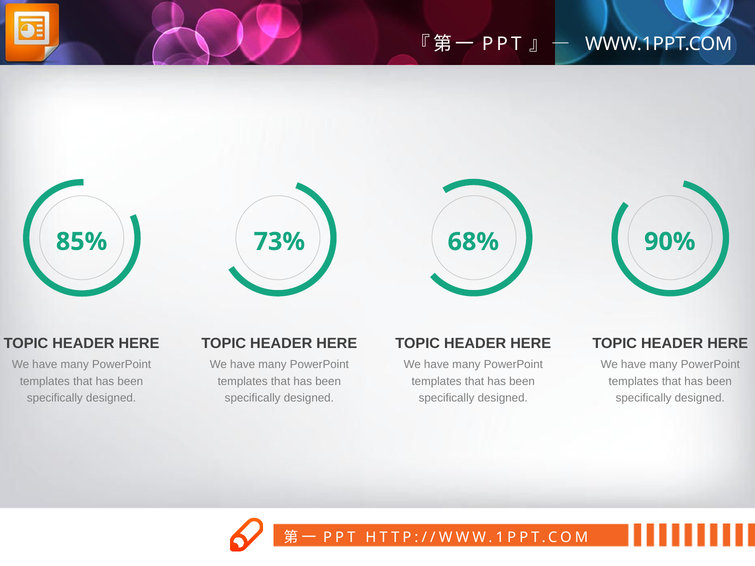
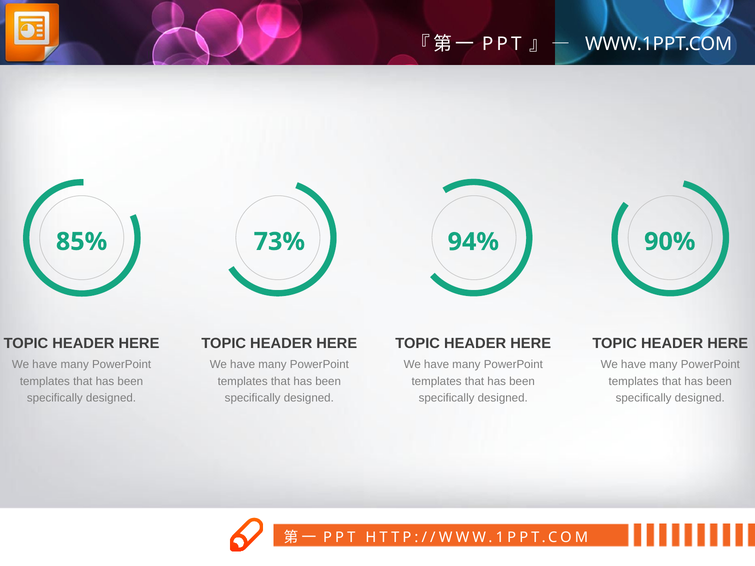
68%: 68% -> 94%
